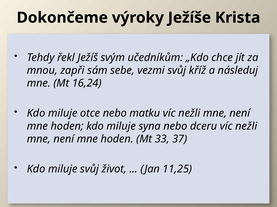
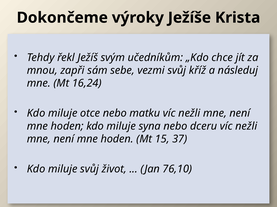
33: 33 -> 15
11,25: 11,25 -> 76,10
